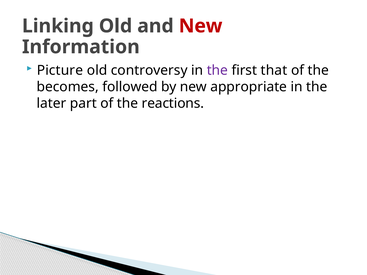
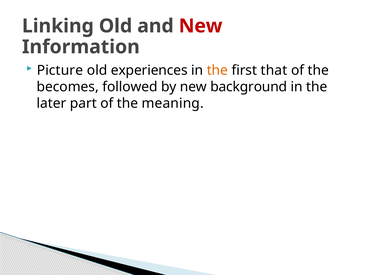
controversy: controversy -> experiences
the at (217, 70) colour: purple -> orange
appropriate: appropriate -> background
reactions: reactions -> meaning
